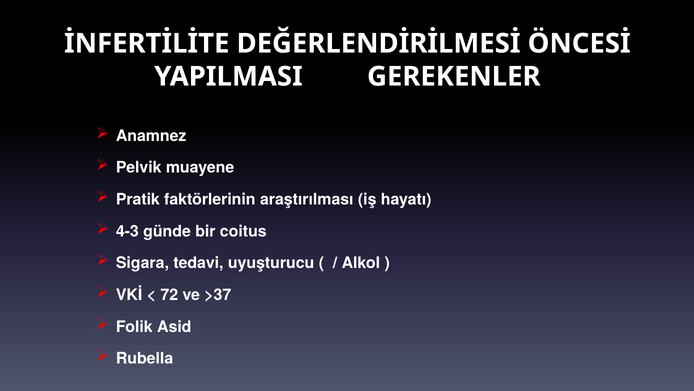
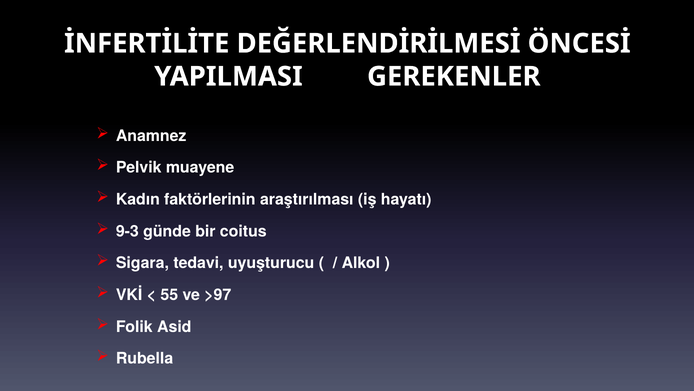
Pratik: Pratik -> Kadın
4-3: 4-3 -> 9-3
72: 72 -> 55
>37: >37 -> >97
